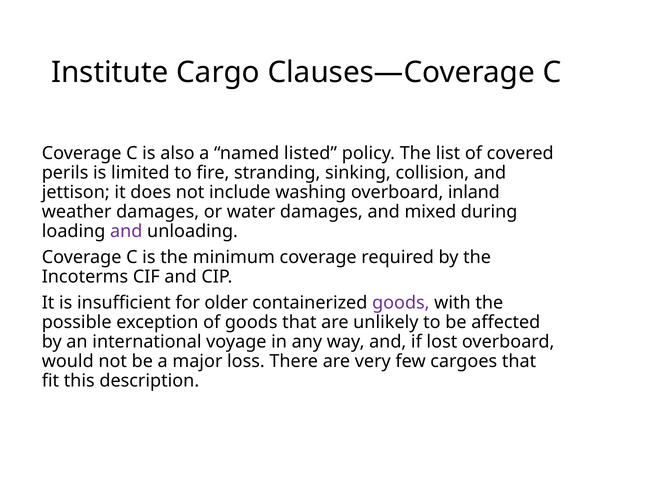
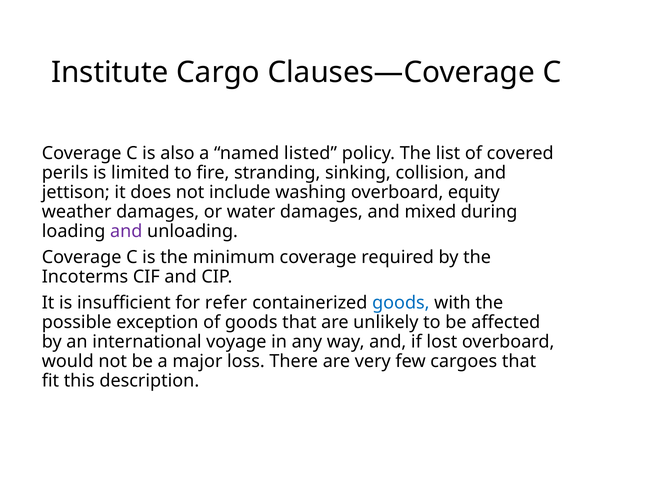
inland: inland -> equity
older: older -> refer
goods at (401, 303) colour: purple -> blue
